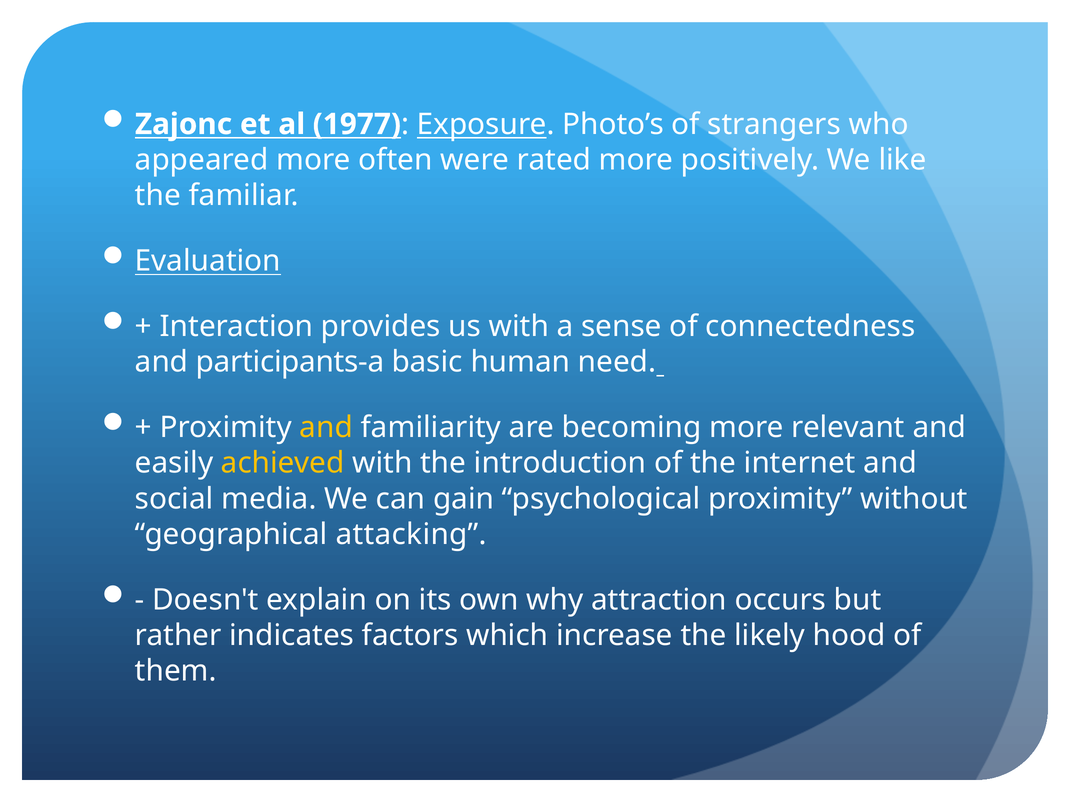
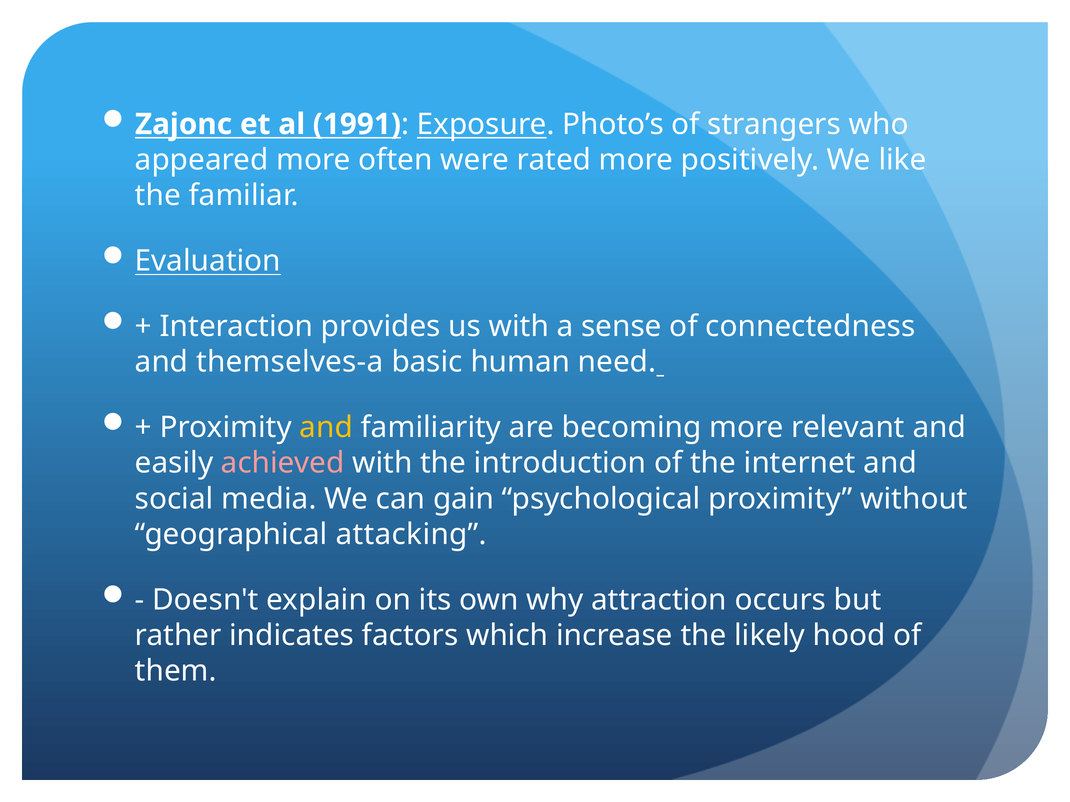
1977: 1977 -> 1991
participants-a: participants-a -> themselves-a
achieved colour: yellow -> pink
